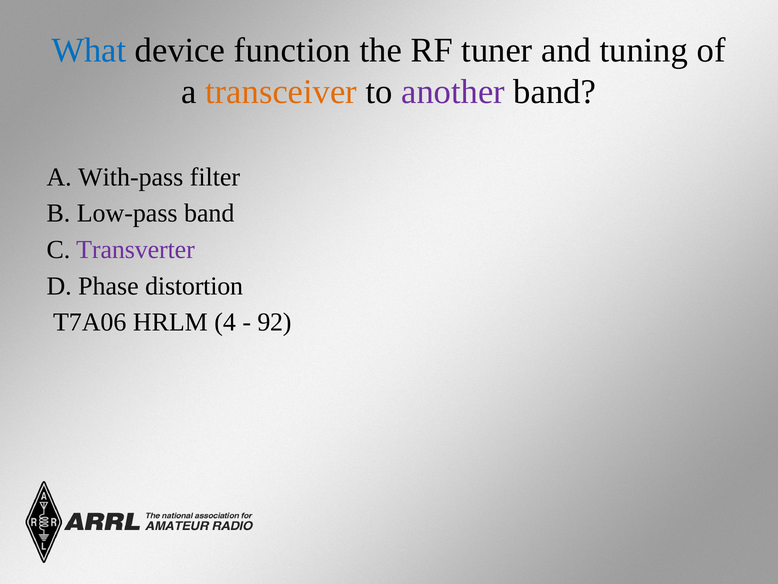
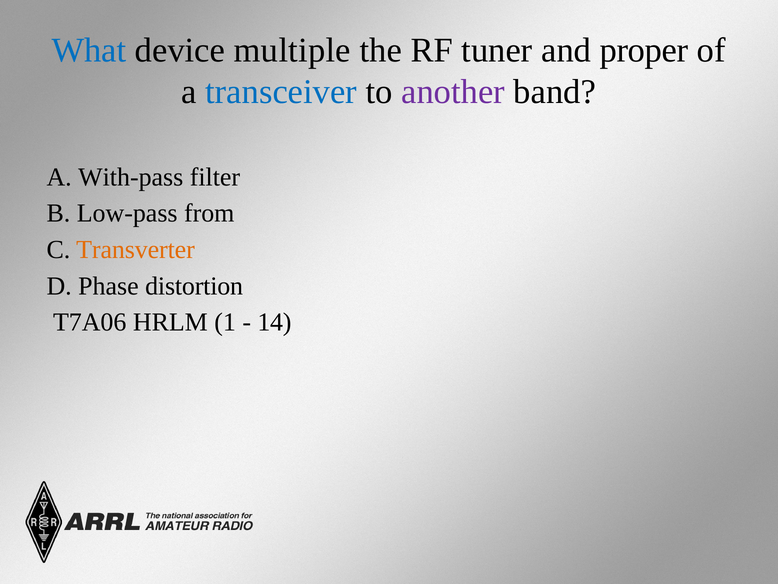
function: function -> multiple
tuning: tuning -> proper
transceiver colour: orange -> blue
Low-pass band: band -> from
Transverter colour: purple -> orange
4: 4 -> 1
92: 92 -> 14
